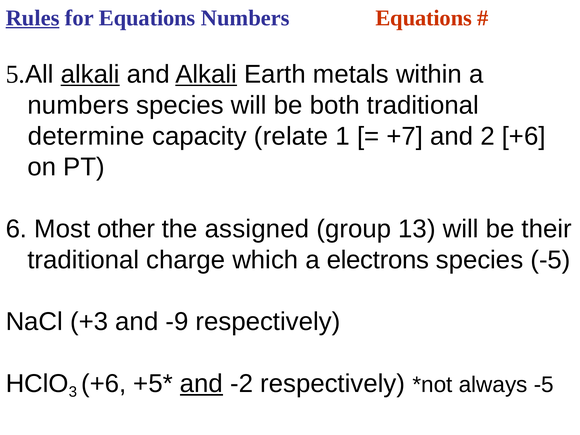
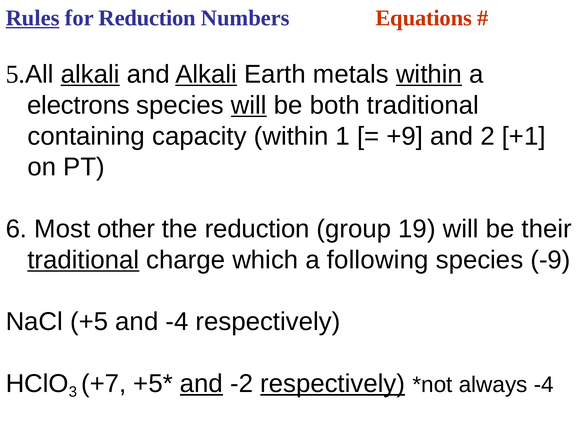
for Equations: Equations -> Reduction
within at (429, 74) underline: none -> present
numbers at (78, 105): numbers -> electrons
will at (249, 105) underline: none -> present
determine: determine -> containing
capacity relate: relate -> within
+7: +7 -> +9
2 +6: +6 -> +1
the assigned: assigned -> reduction
13: 13 -> 19
traditional at (83, 260) underline: none -> present
electrons: electrons -> following
species -5: -5 -> -9
+3: +3 -> +5
and -9: -9 -> -4
+6 at (104, 384): +6 -> +7
respectively at (333, 384) underline: none -> present
always -5: -5 -> -4
